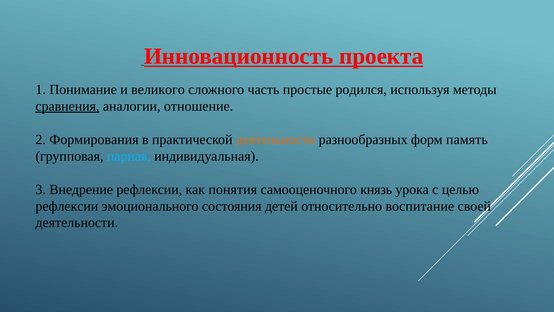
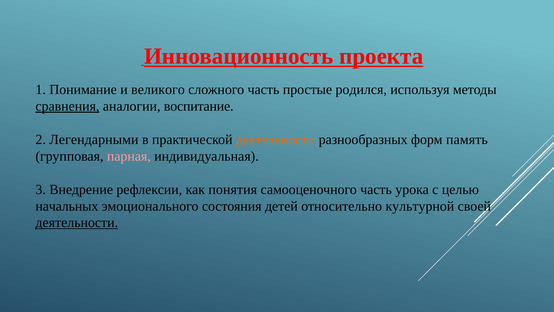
отношение: отношение -> воспитание
Формирования: Формирования -> Легендарными
парная colour: light blue -> pink
самооценочного князь: князь -> часть
рефлексии at (67, 206): рефлексии -> начальных
воспитание: воспитание -> культурной
деятельности at (77, 222) underline: none -> present
